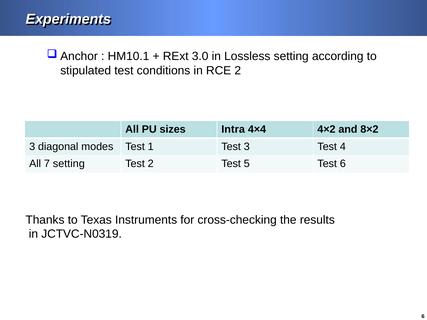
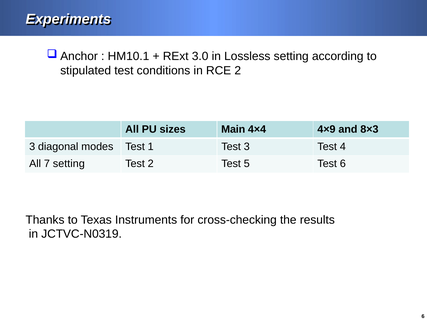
Intra: Intra -> Main
4×2: 4×2 -> 4×9
8×2: 8×2 -> 8×3
